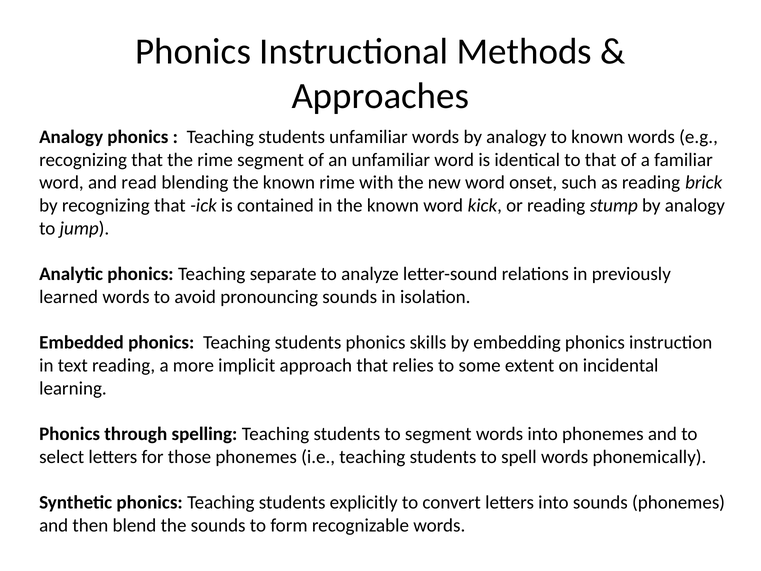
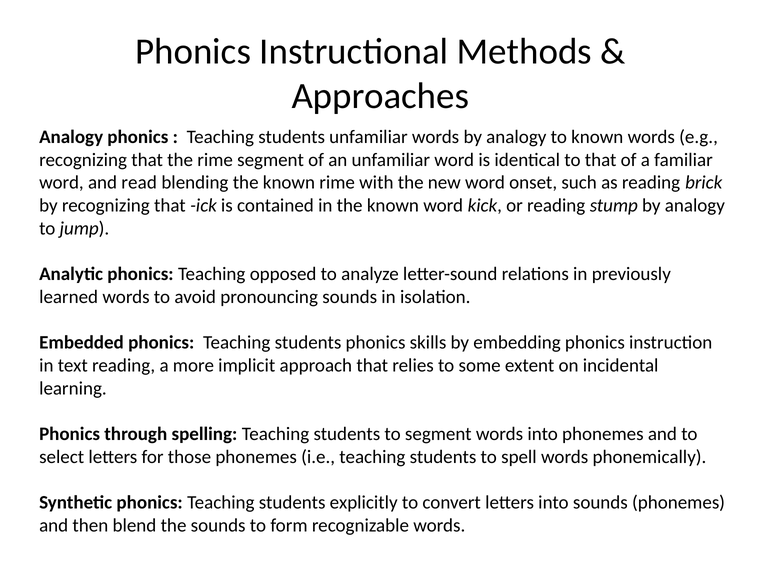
separate: separate -> opposed
